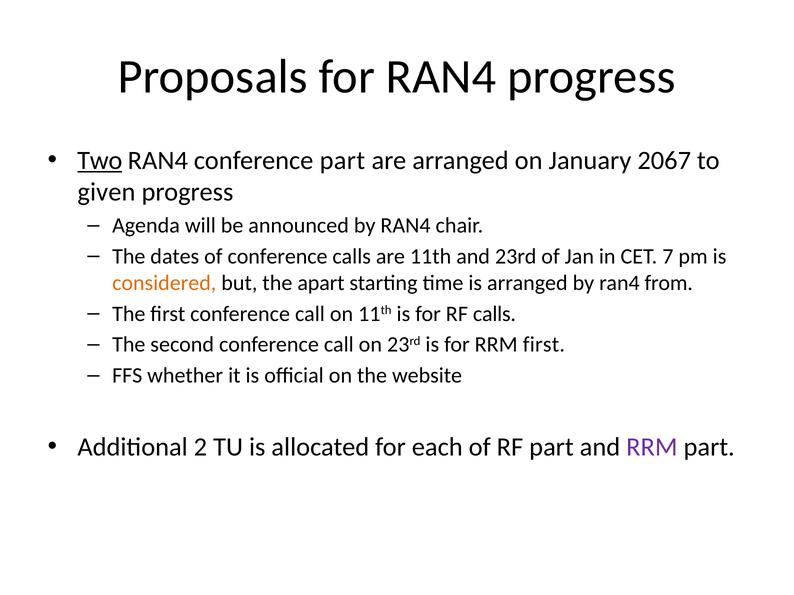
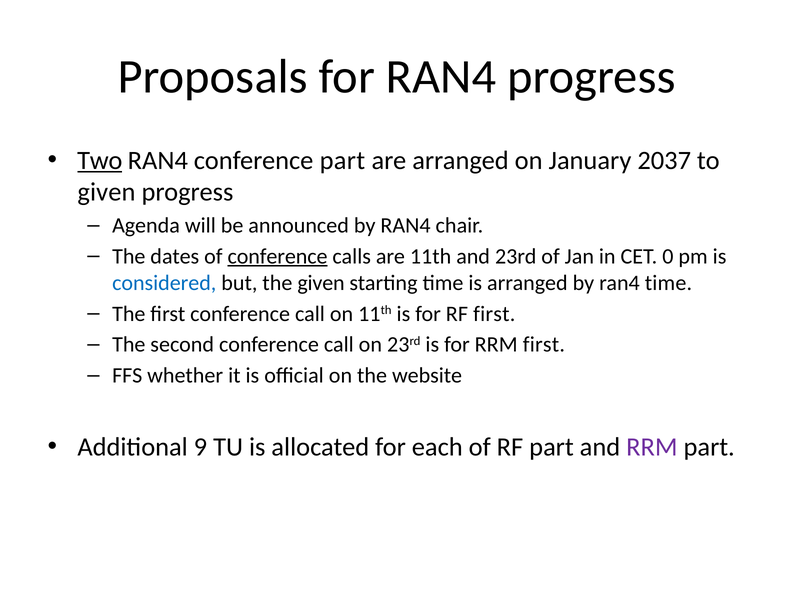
2067: 2067 -> 2037
conference at (278, 257) underline: none -> present
7: 7 -> 0
considered colour: orange -> blue
the apart: apart -> given
ran4 from: from -> time
RF calls: calls -> first
2: 2 -> 9
